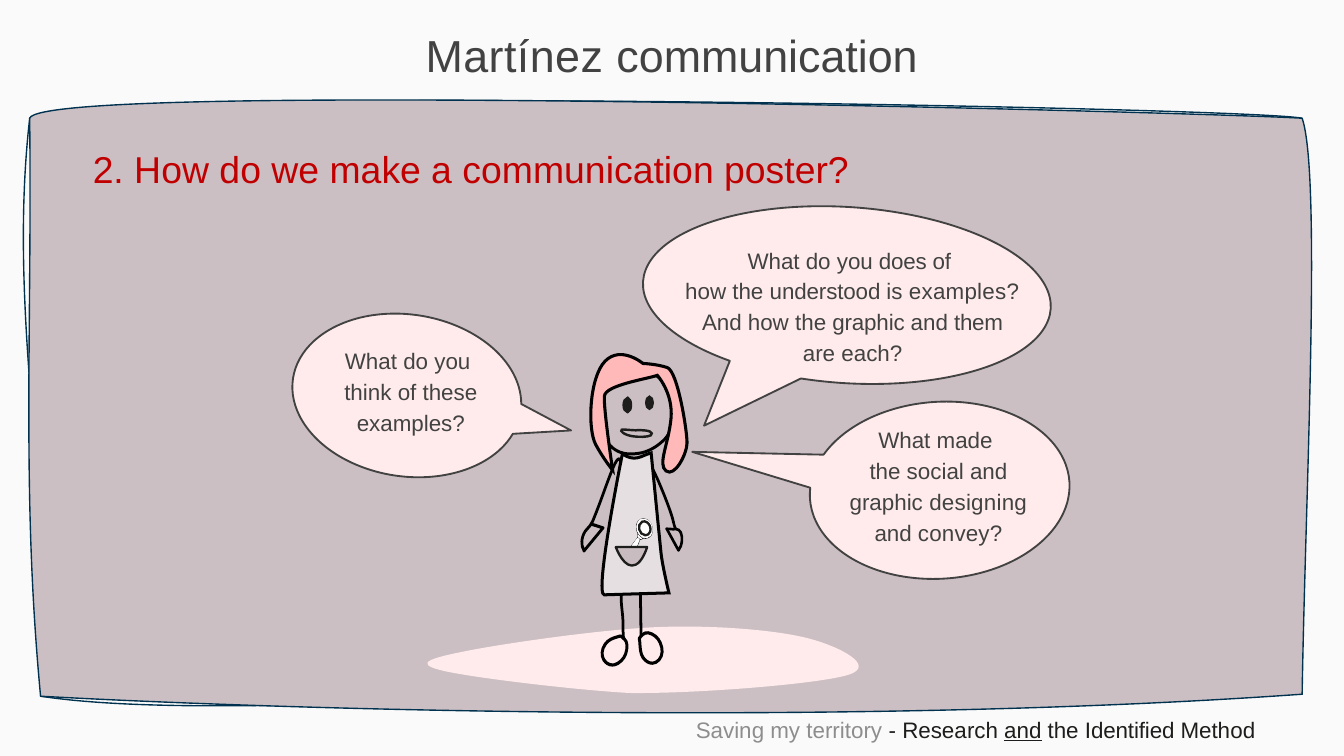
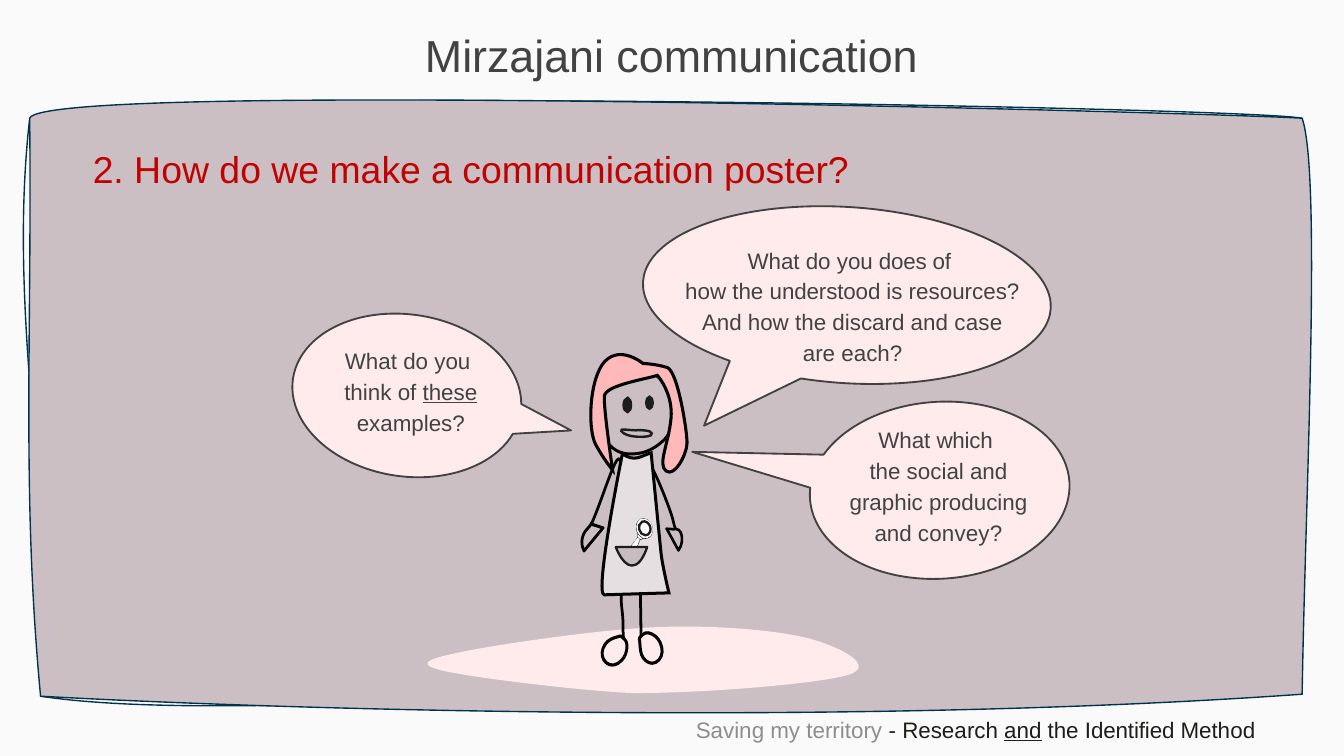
Martínez: Martínez -> Mirzajani
is examples: examples -> resources
the graphic: graphic -> discard
them: them -> case
these underline: none -> present
made: made -> which
designing: designing -> producing
